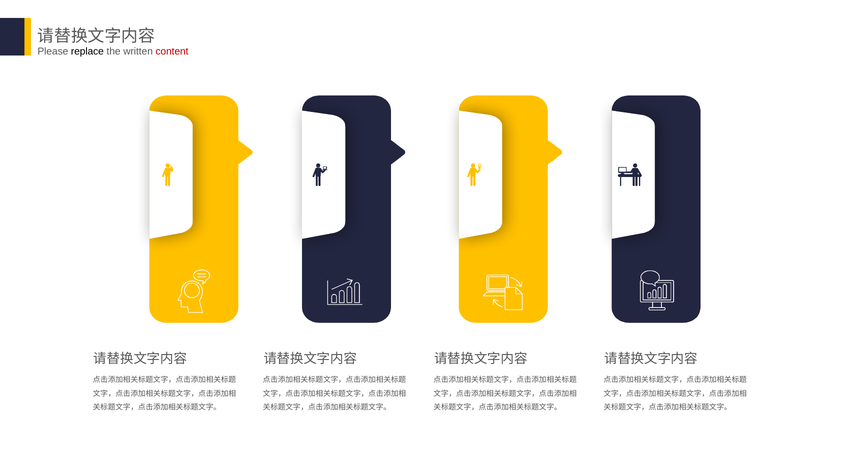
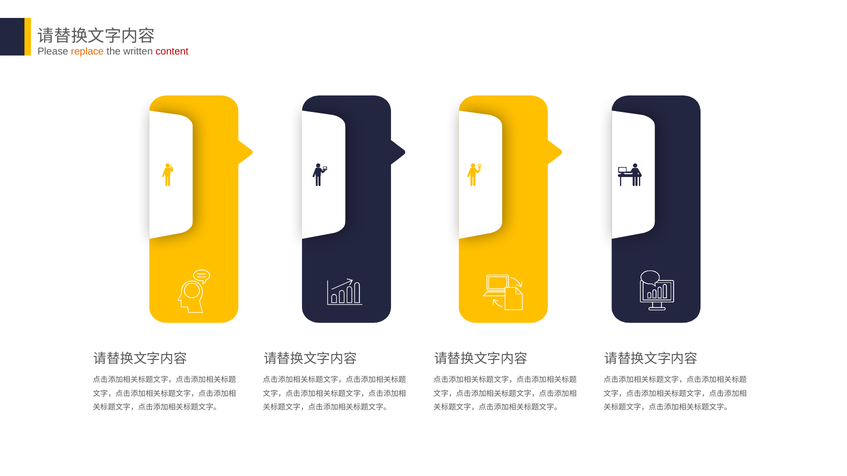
replace colour: black -> orange
